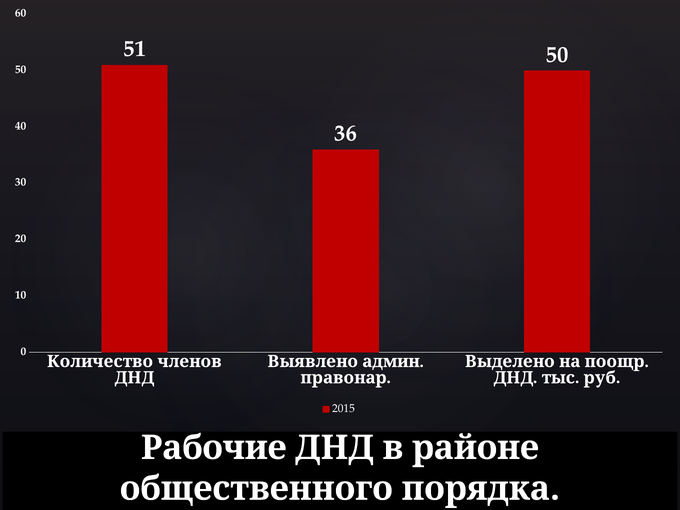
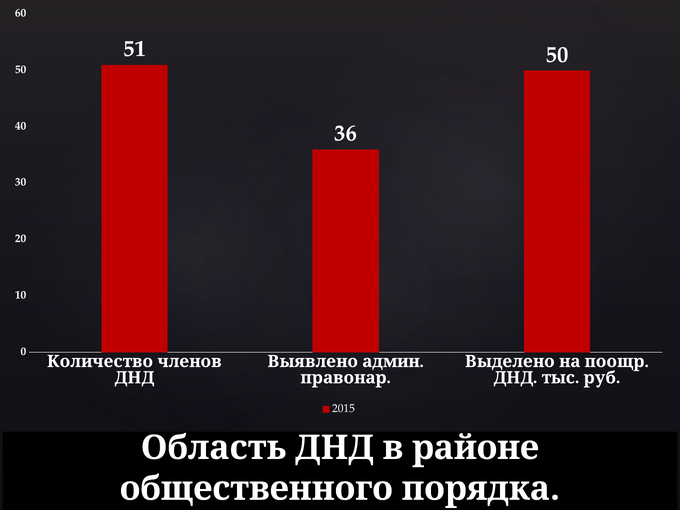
Рабочие: Рабочие -> Область
